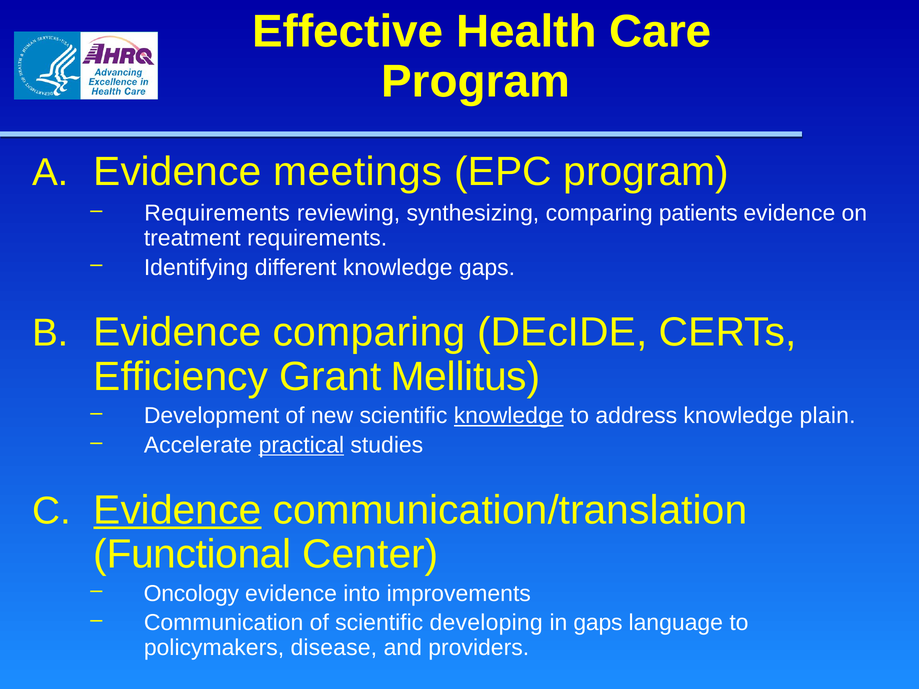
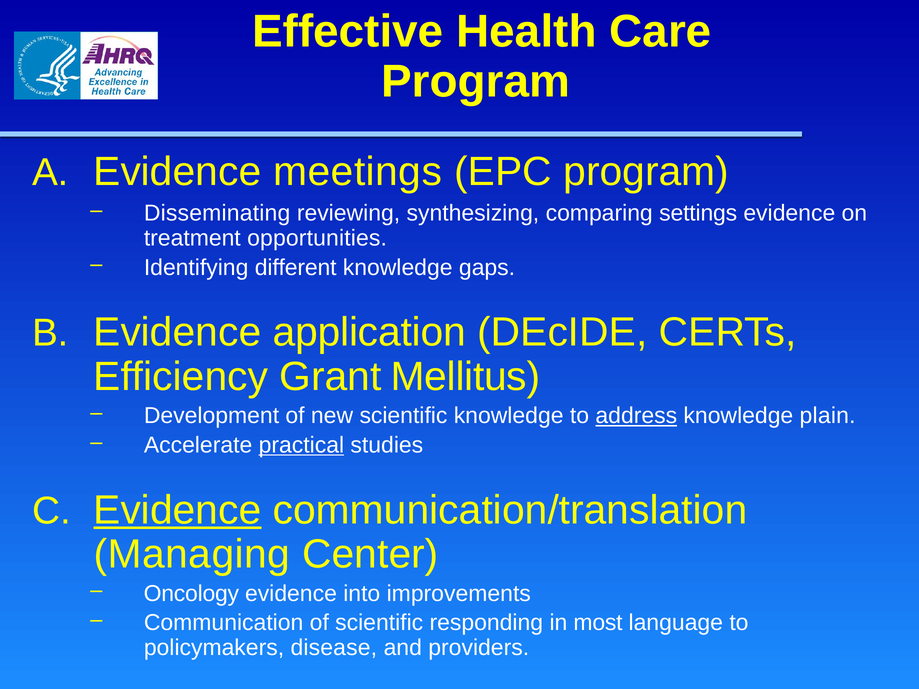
Requirements at (217, 213): Requirements -> Disseminating
patients: patients -> settings
treatment requirements: requirements -> opportunities
Evidence comparing: comparing -> application
knowledge at (509, 416) underline: present -> none
address underline: none -> present
Functional: Functional -> Managing
developing: developing -> responding
in gaps: gaps -> most
